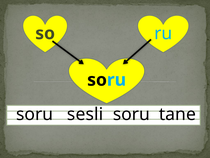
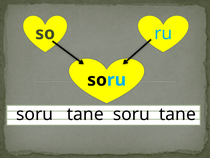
sesli at (85, 114): sesli -> tane
